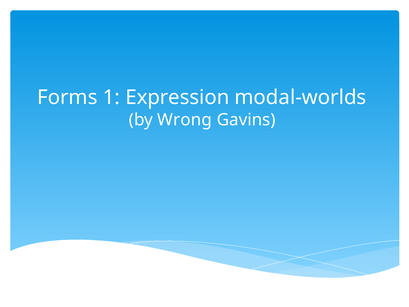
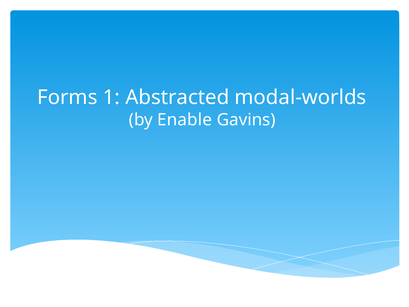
Expression: Expression -> Abstracted
Wrong: Wrong -> Enable
